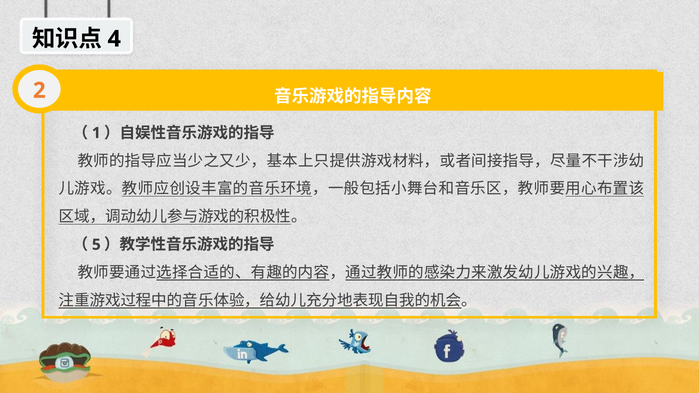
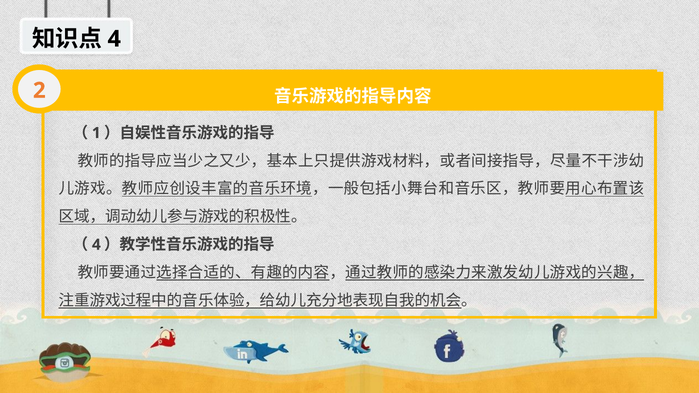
5 at (96, 245): 5 -> 4
